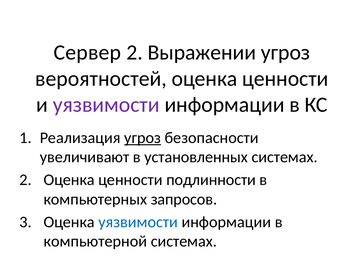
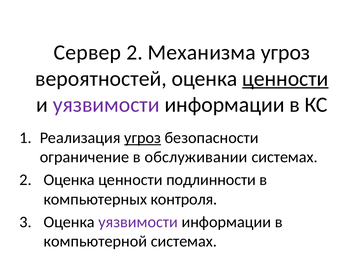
Выражении: Выражении -> Механизма
ценности at (285, 79) underline: none -> present
увеличивают: увеличивают -> ограничение
установленных: установленных -> обслуживании
запросов: запросов -> контроля
уязвимости at (138, 222) colour: blue -> purple
